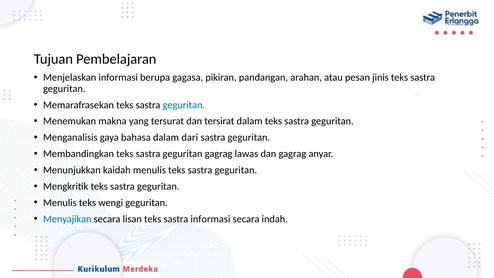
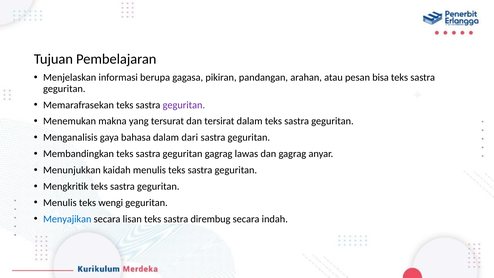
jinis: jinis -> bisa
geguritan at (184, 105) colour: blue -> purple
sastra informasi: informasi -> dirembug
